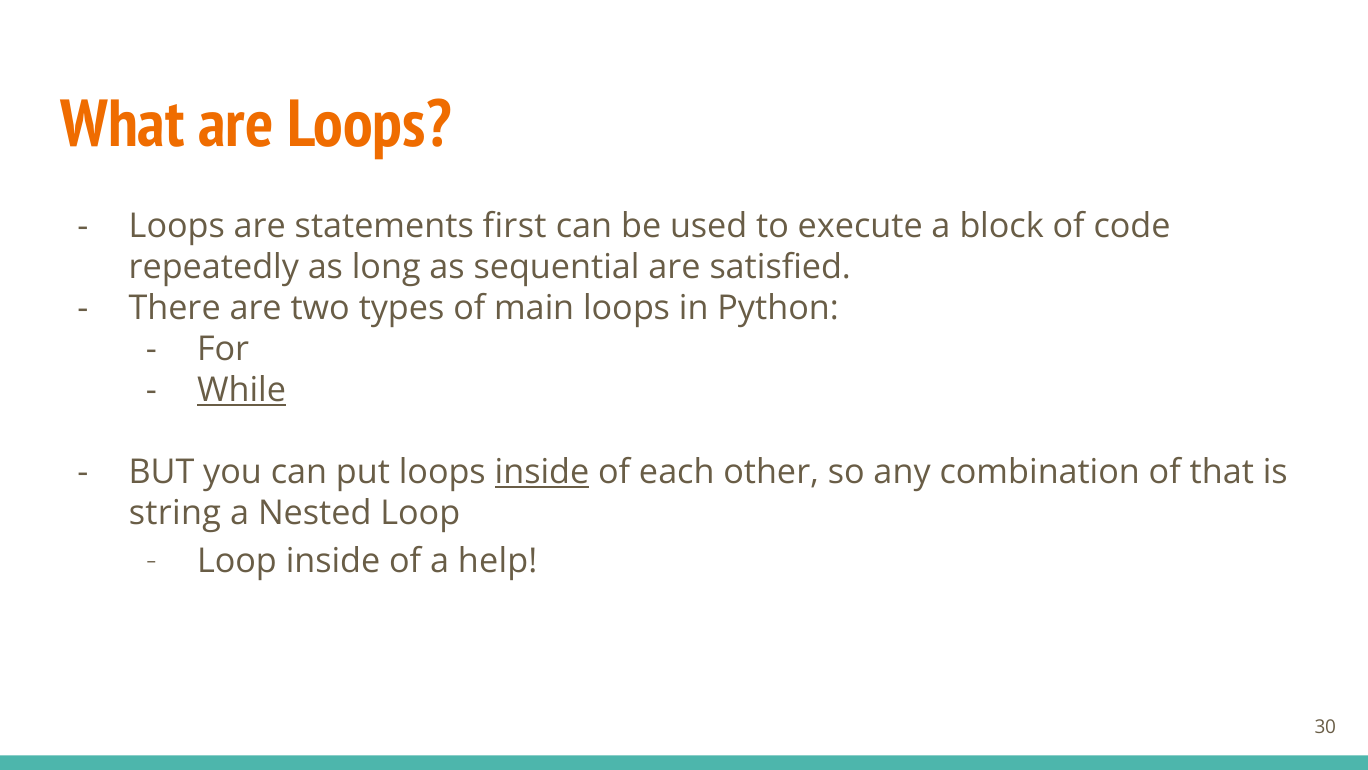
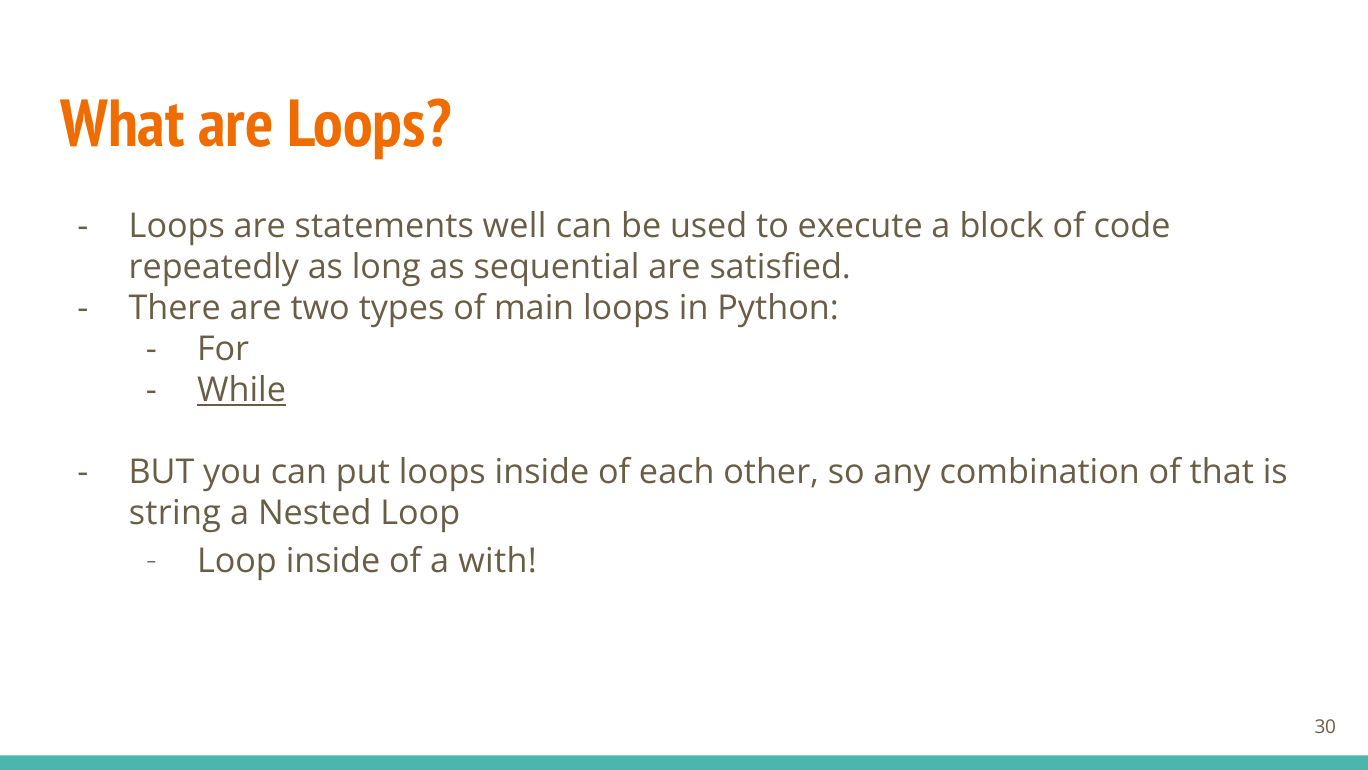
first: first -> well
inside at (542, 472) underline: present -> none
help: help -> with
